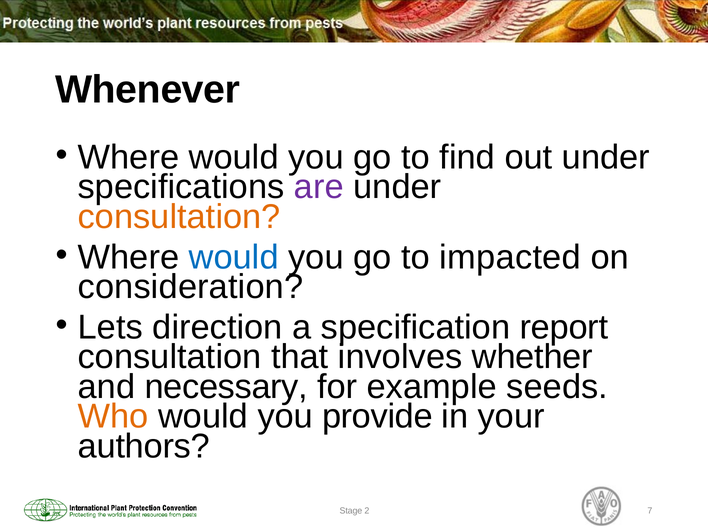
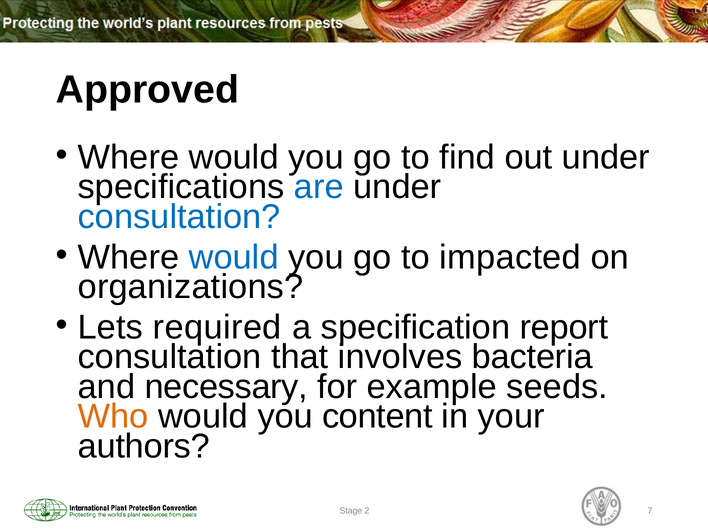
Whenever: Whenever -> Approved
are colour: purple -> blue
consultation at (179, 217) colour: orange -> blue
consideration: consideration -> organizations
direction: direction -> required
whether: whether -> bacteria
provide: provide -> content
